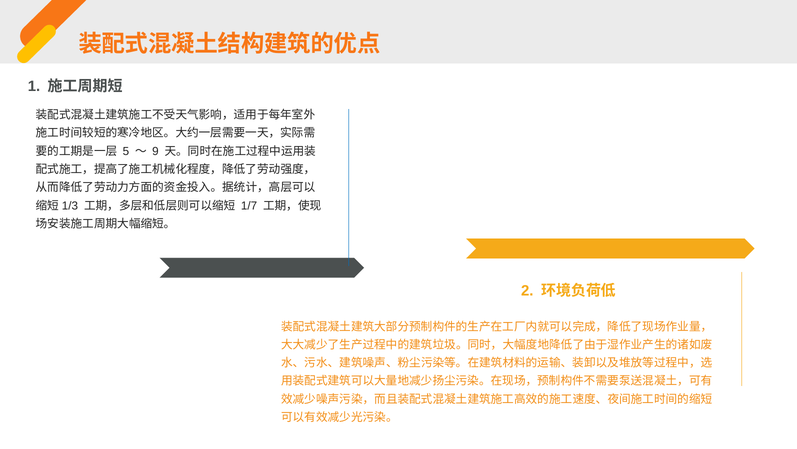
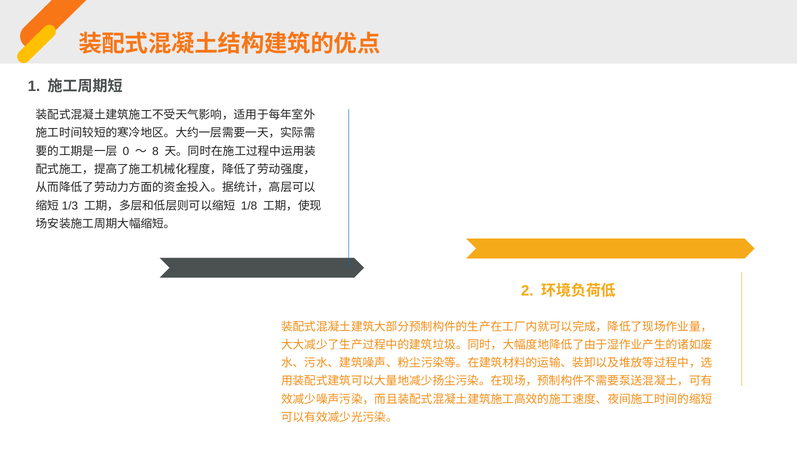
5: 5 -> 0
9: 9 -> 8
1/7: 1/7 -> 1/8
